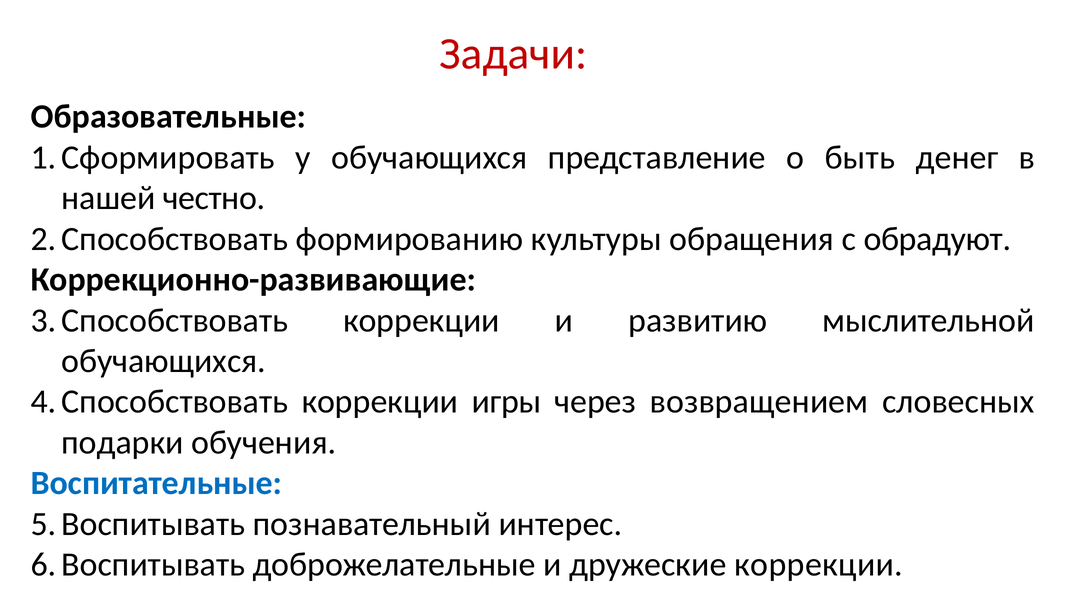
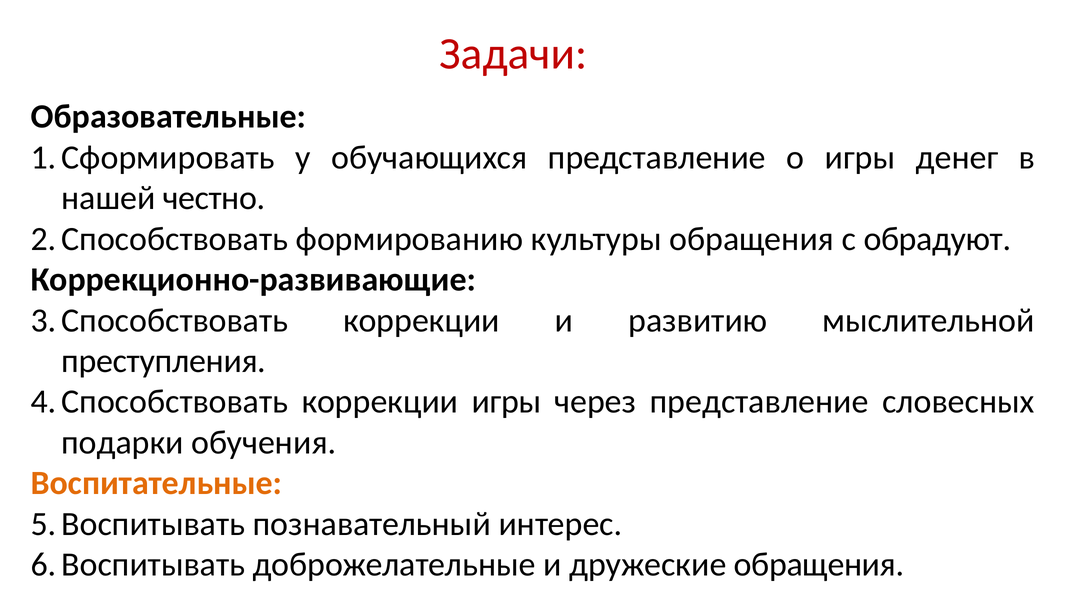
о быть: быть -> игры
обучающихся at (164, 361): обучающихся -> преступления
через возвращением: возвращением -> представление
Воспитательные colour: blue -> orange
дружеские коррекции: коррекции -> обращения
